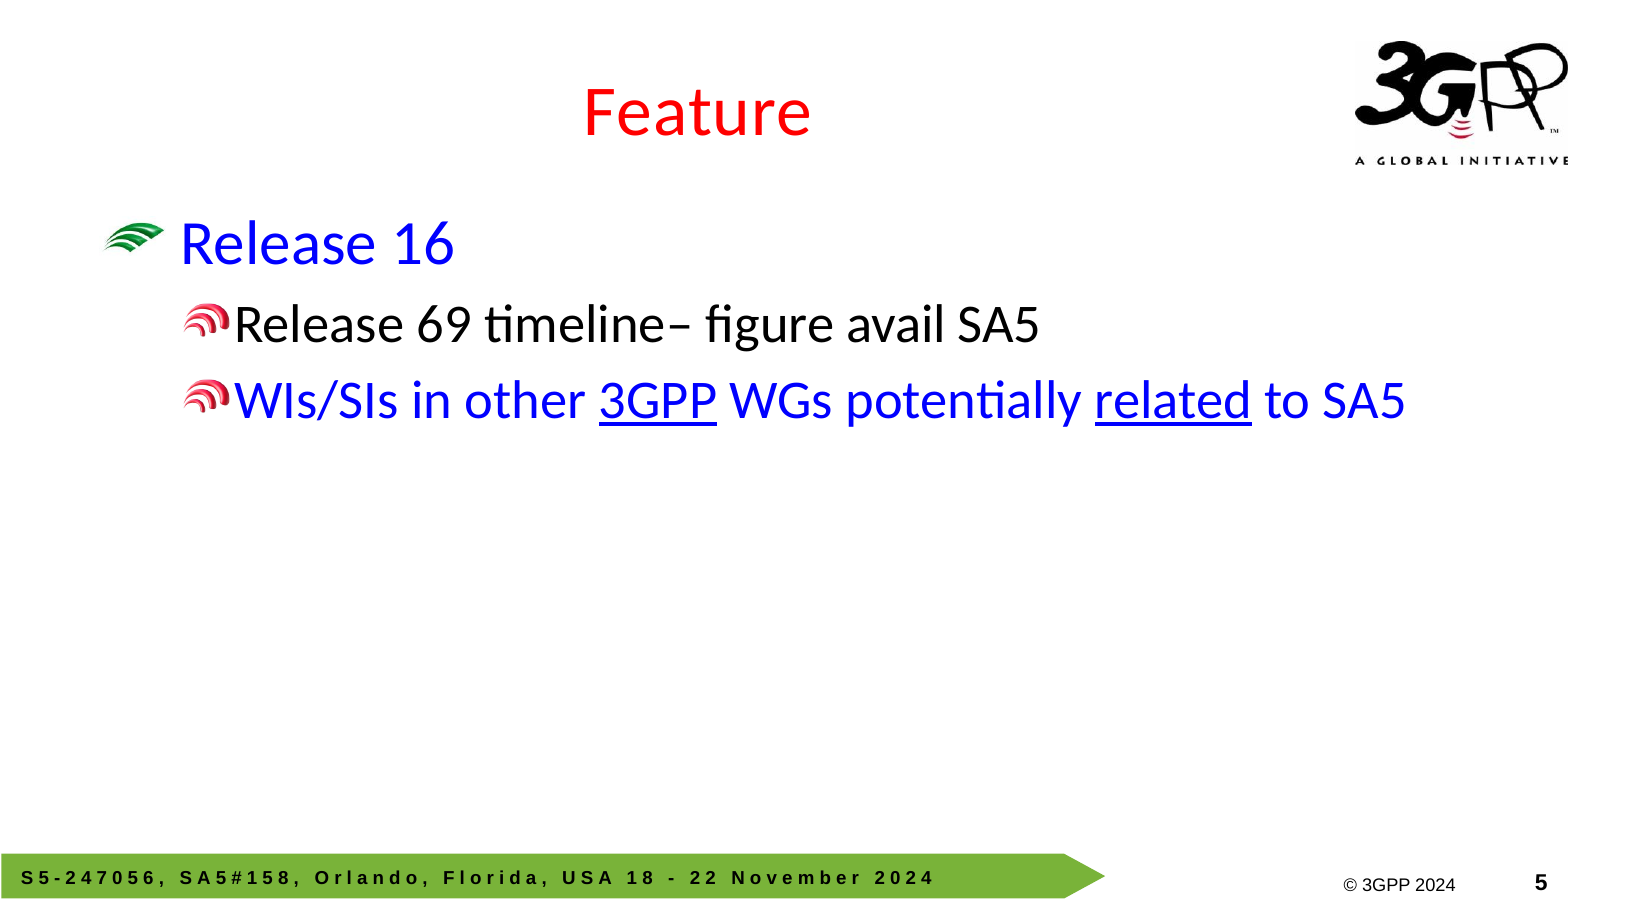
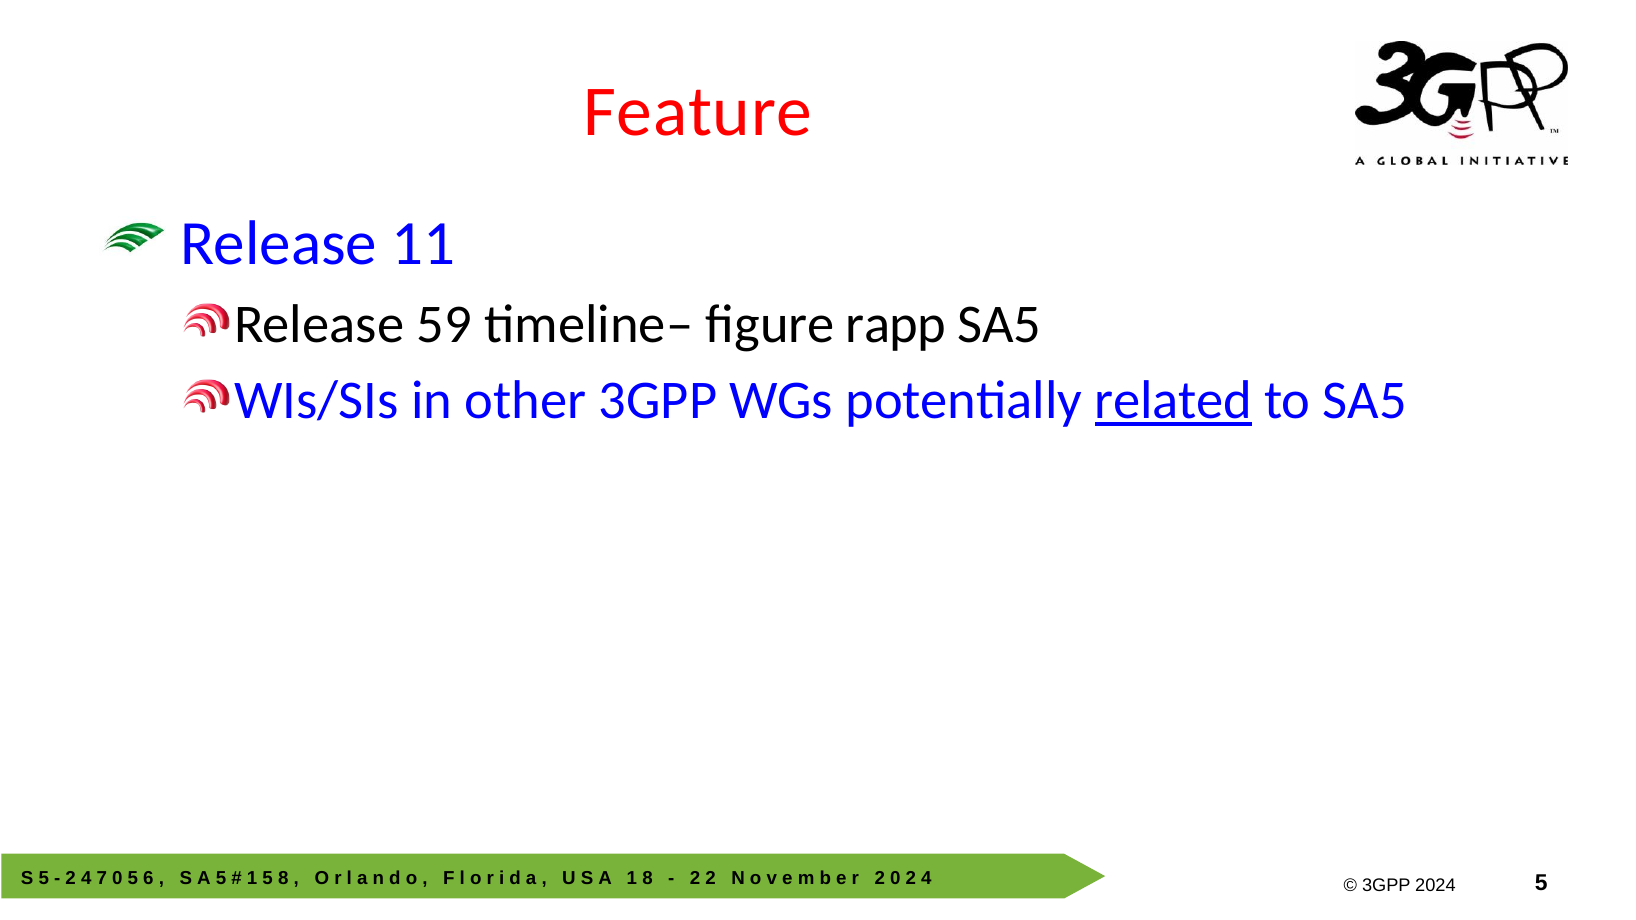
16: 16 -> 11
69: 69 -> 59
avail: avail -> rapp
3GPP at (658, 401) underline: present -> none
